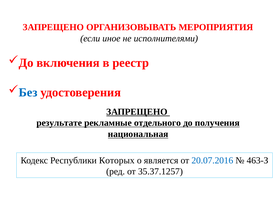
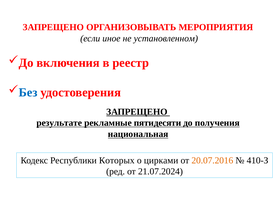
исполнителями: исполнителями -> установленном
отдельного: отдельного -> пятидесяти
является: является -> цирками
20.07.2016 colour: blue -> orange
463-З: 463-З -> 410-З
35.37.1257: 35.37.1257 -> 21.07.2024
